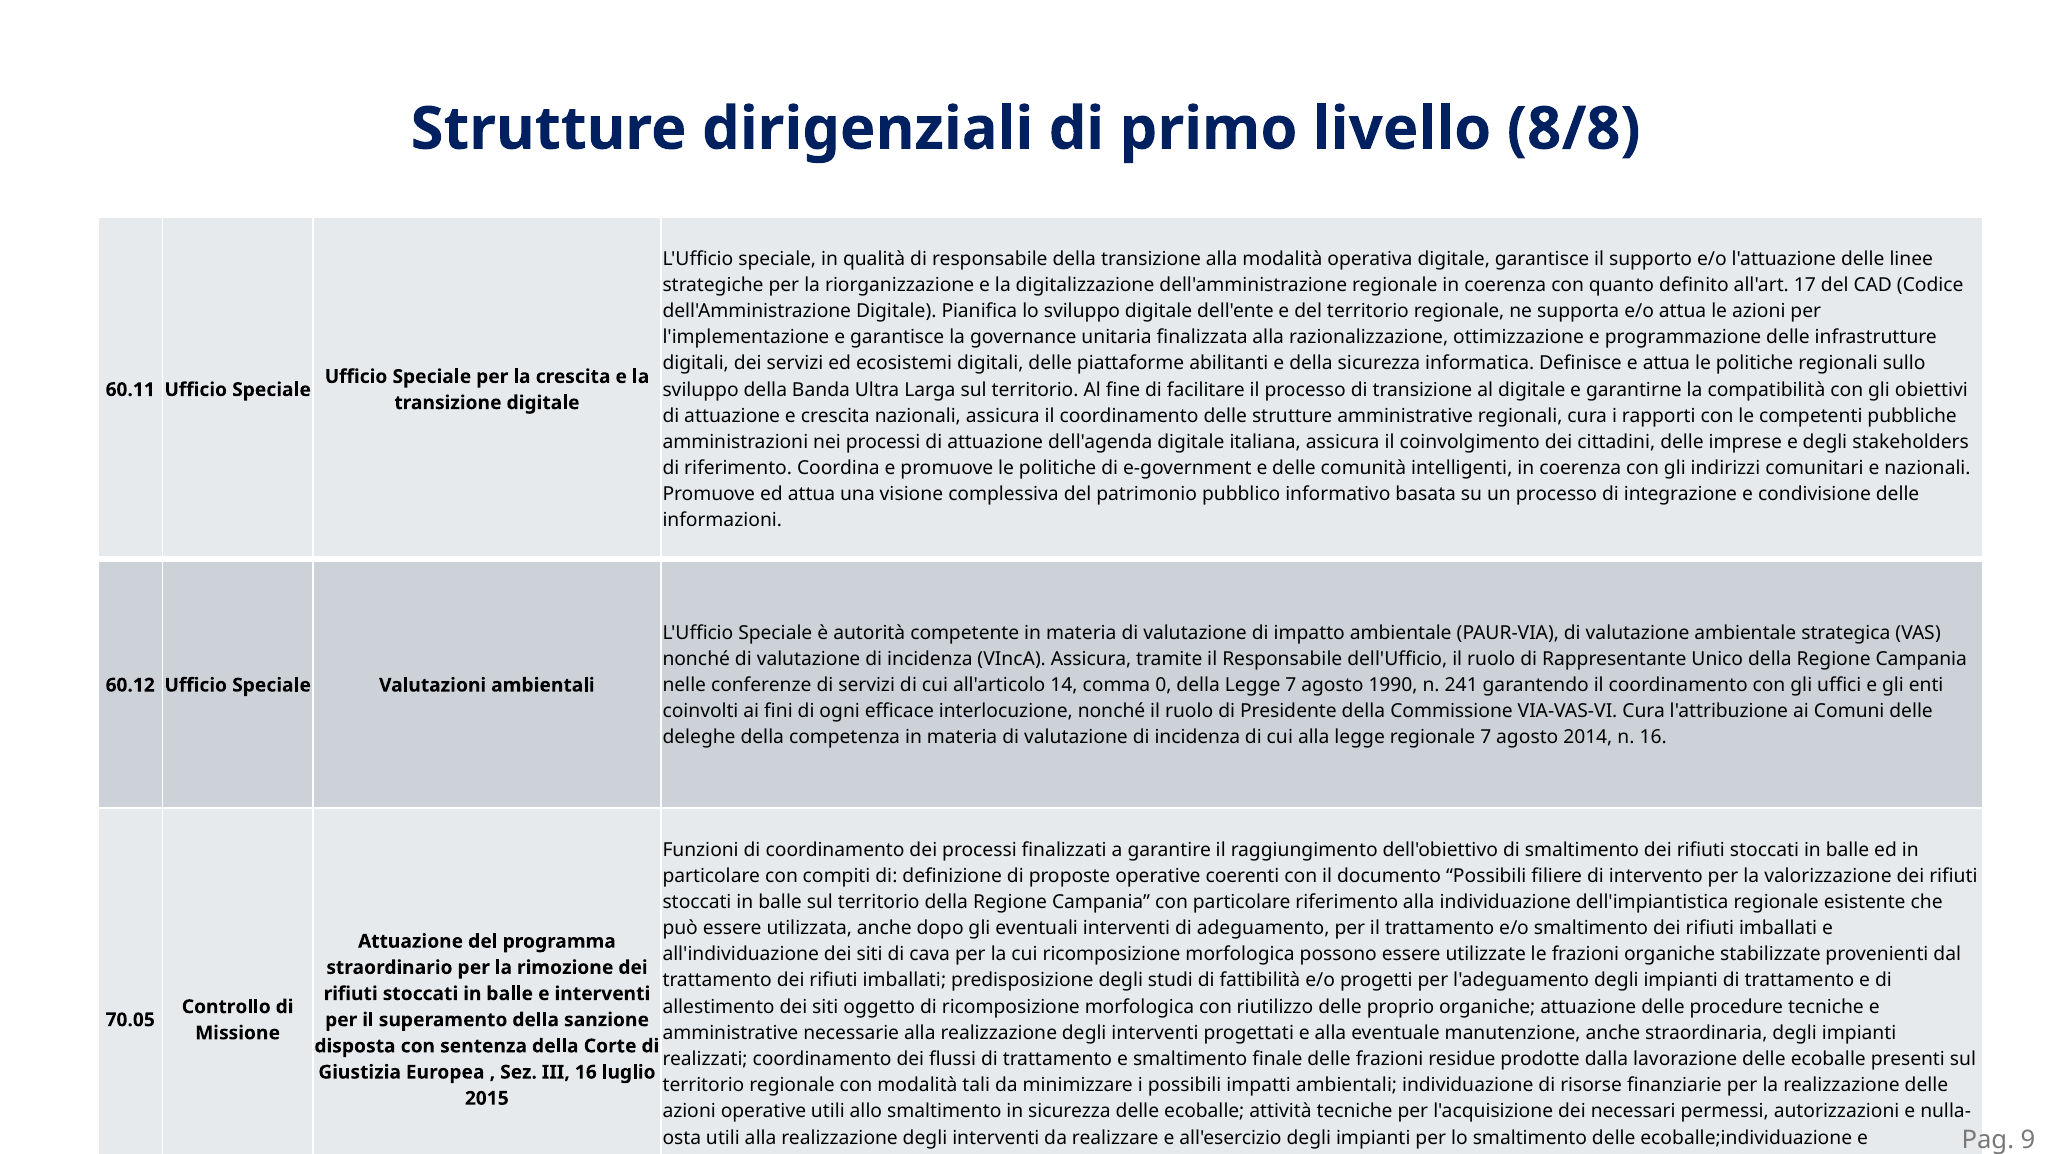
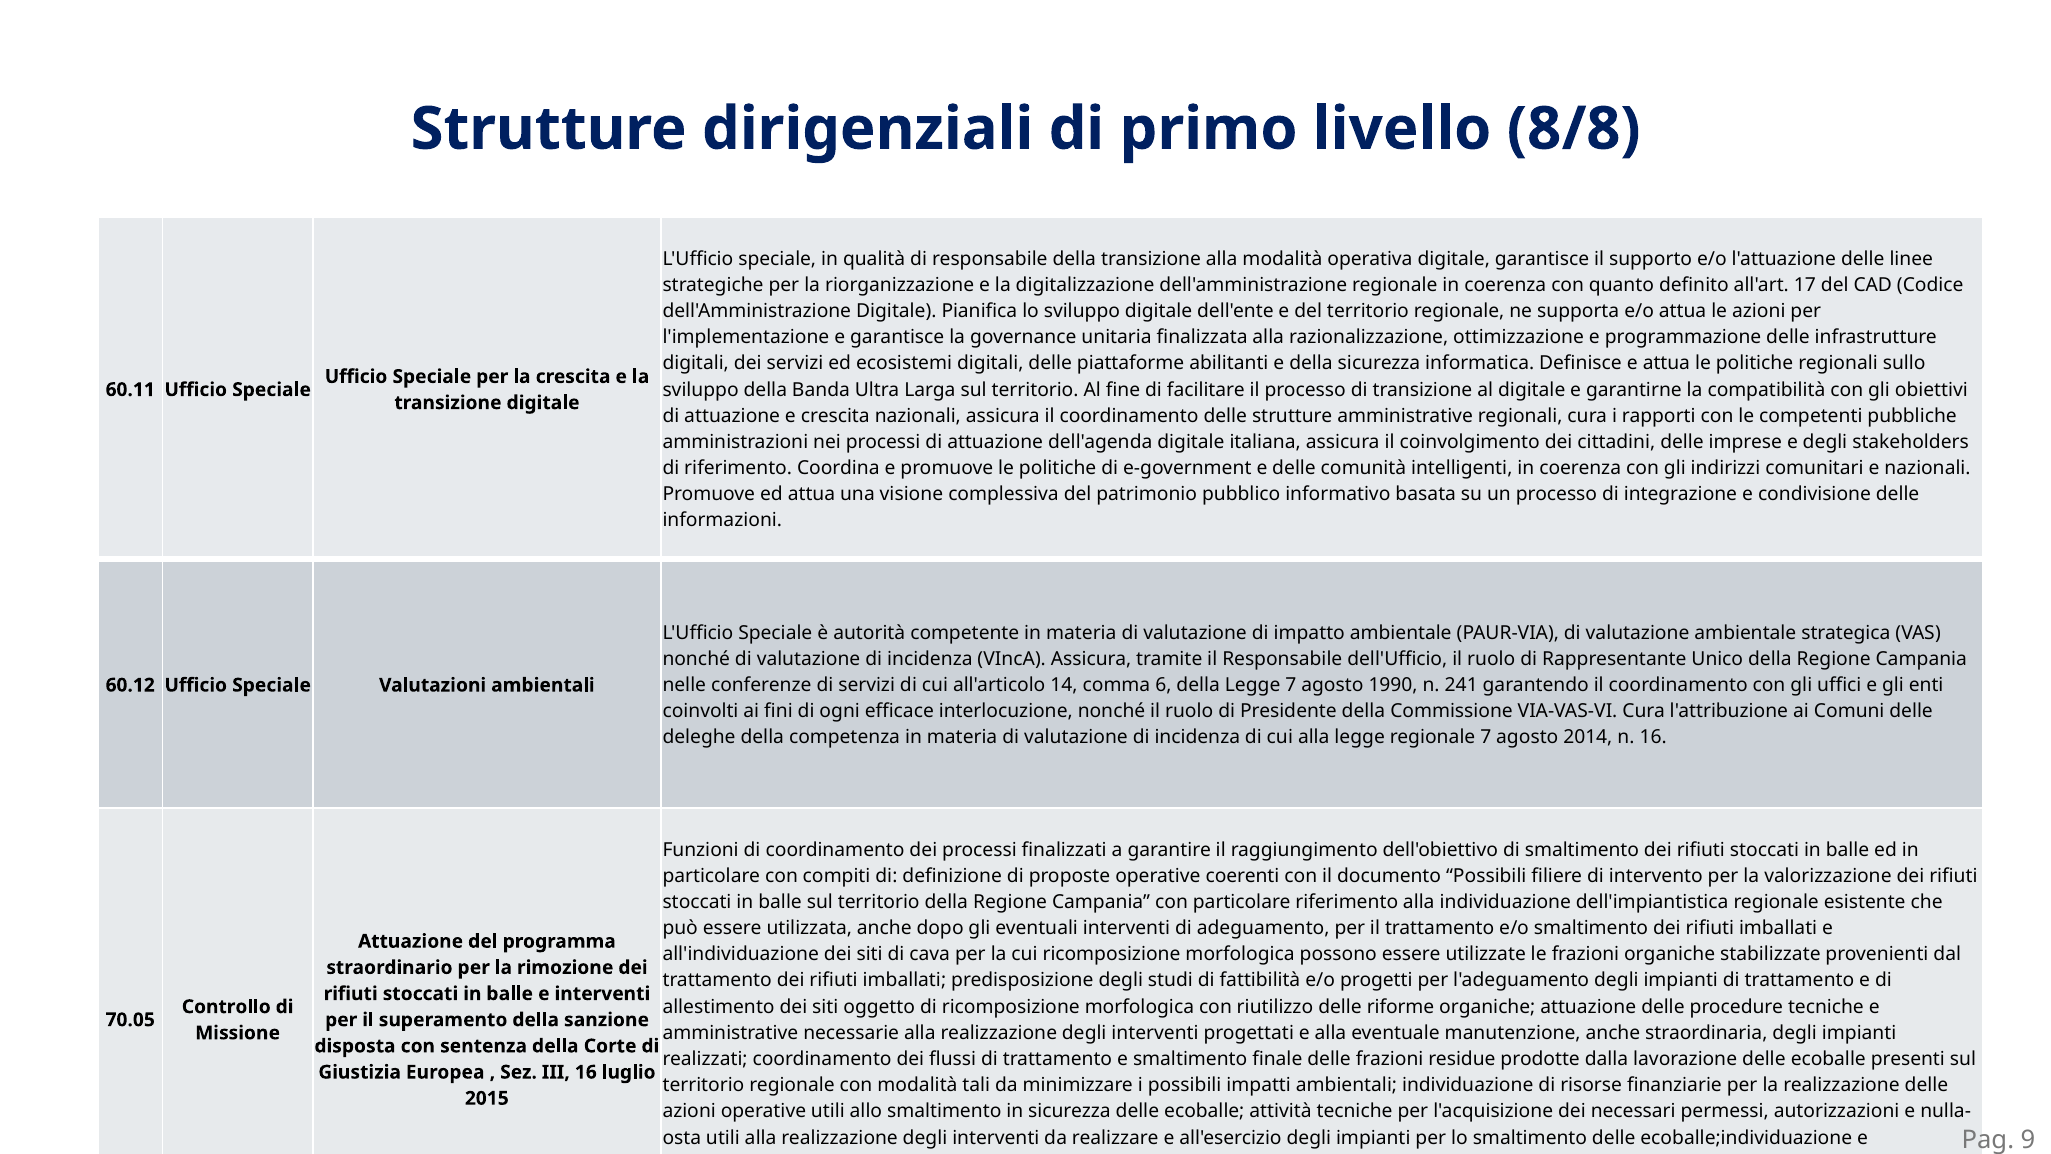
0: 0 -> 6
proprio: proprio -> riforme
